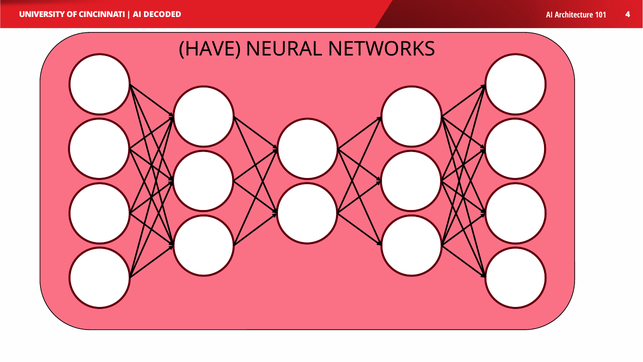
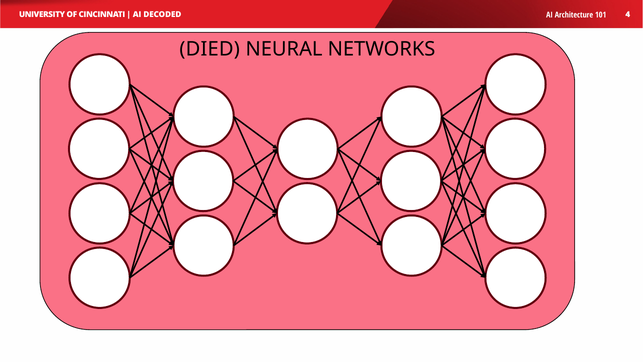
HAVE: HAVE -> DIED
